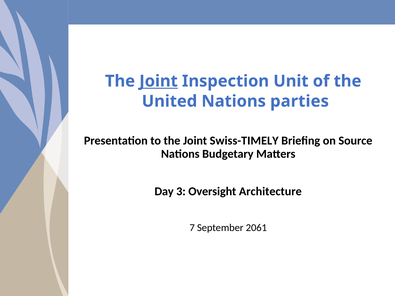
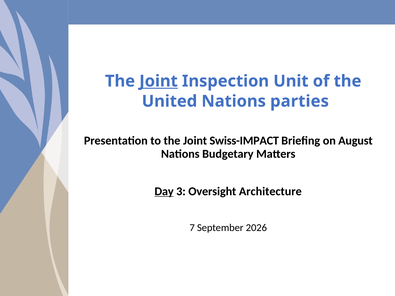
Swiss-TIMELY: Swiss-TIMELY -> Swiss-IMPACT
Source: Source -> August
Day underline: none -> present
2061: 2061 -> 2026
